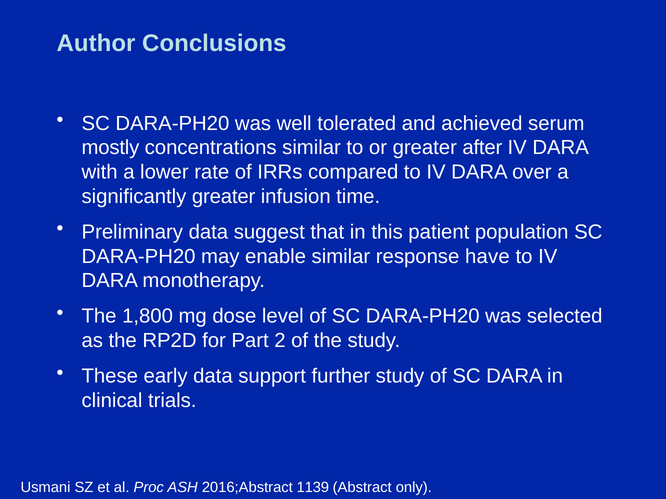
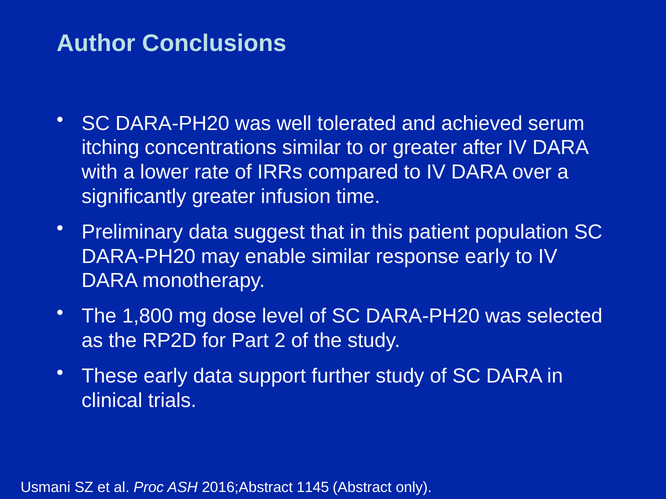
mostly: mostly -> itching
response have: have -> early
1139: 1139 -> 1145
